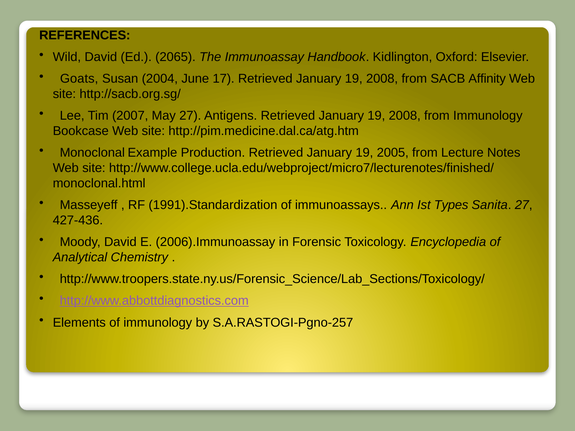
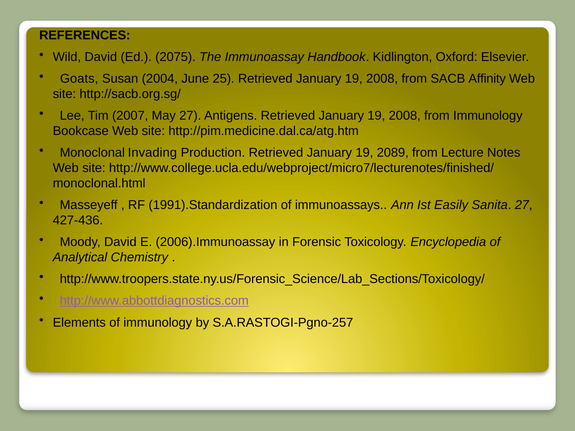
2065: 2065 -> 2075
17: 17 -> 25
Example: Example -> Invading
2005: 2005 -> 2089
Types: Types -> Easily
